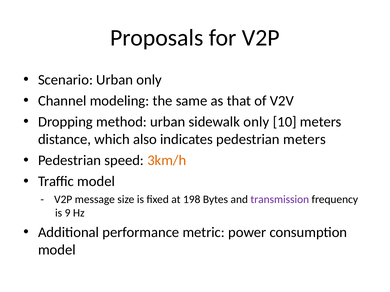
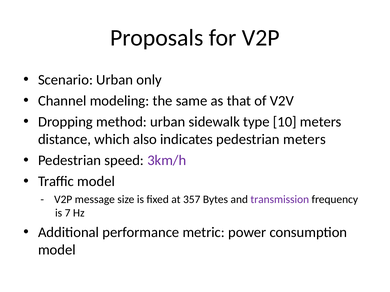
sidewalk only: only -> type
3km/h colour: orange -> purple
198: 198 -> 357
9: 9 -> 7
